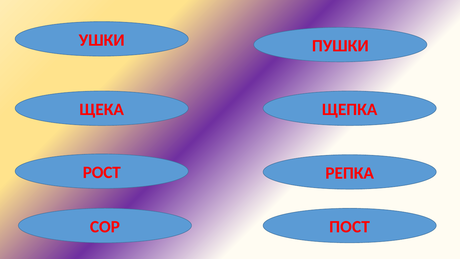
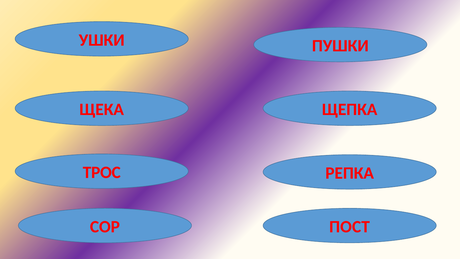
РОСТ: РОСТ -> ТРОС
